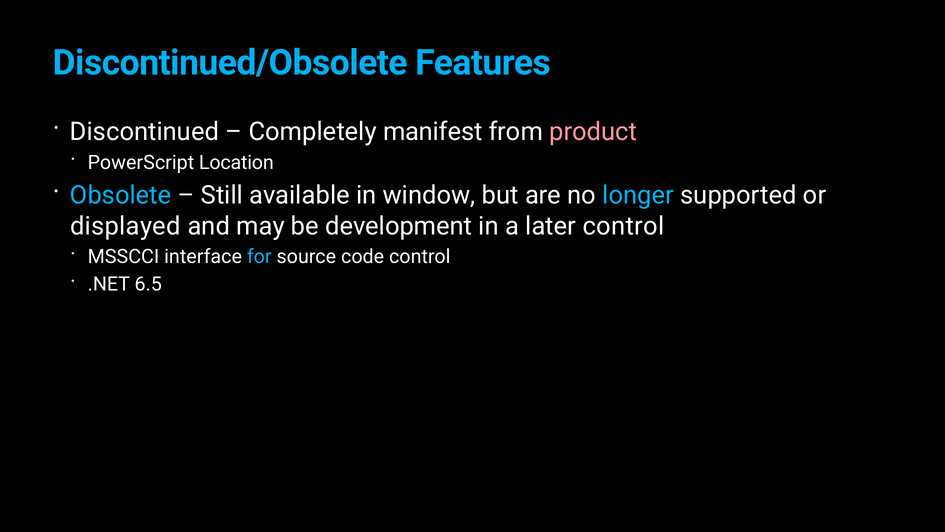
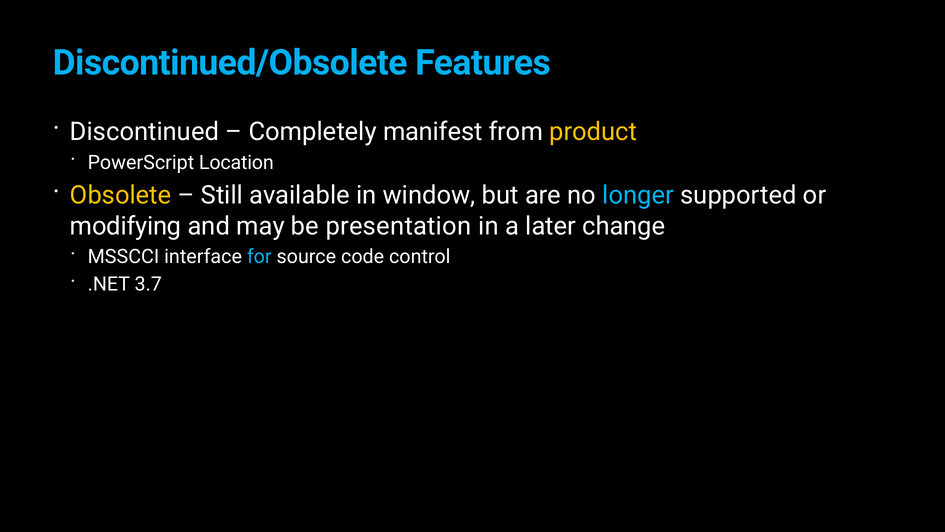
product colour: pink -> yellow
Obsolete colour: light blue -> yellow
displayed: displayed -> modifying
development: development -> presentation
later control: control -> change
6.5: 6.5 -> 3.7
